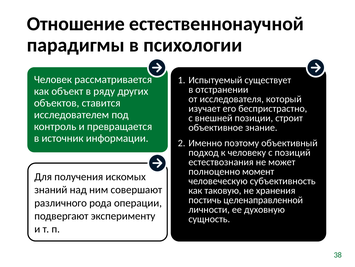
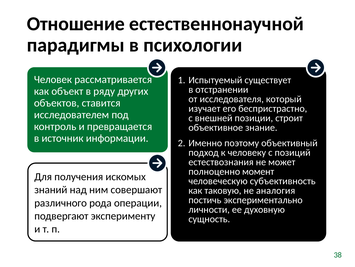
хранения: хранения -> аналогия
целенаправленной: целенаправленной -> экспериментально
